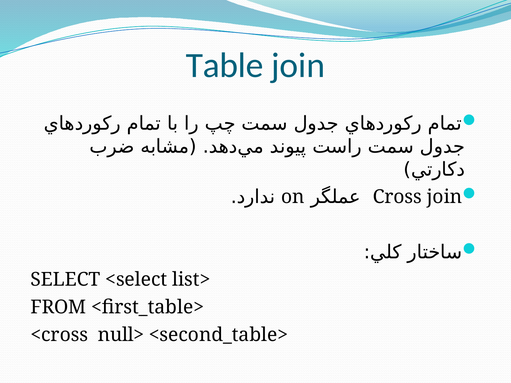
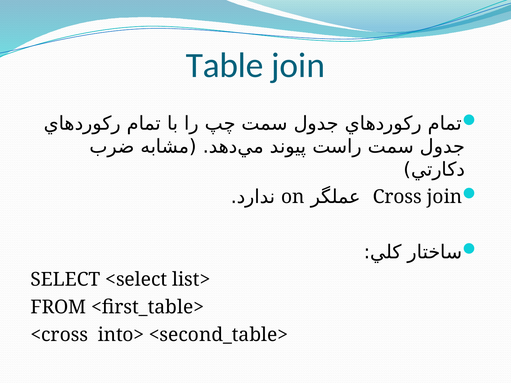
null>: null> -> into>
